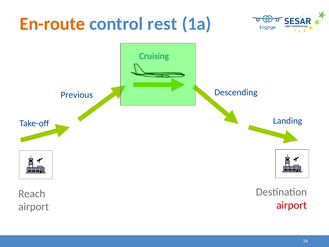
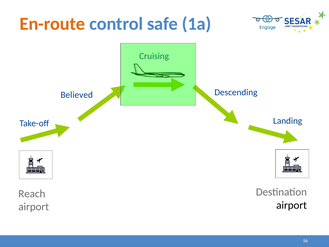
rest: rest -> safe
Previous: Previous -> Believed
airport at (292, 205) colour: red -> black
